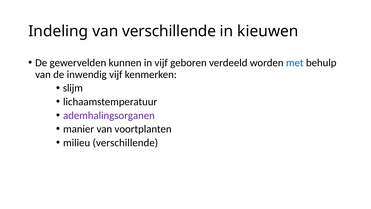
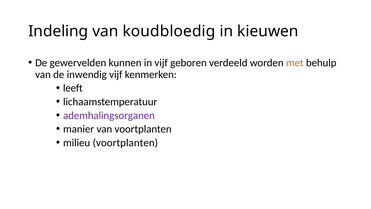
van verschillende: verschillende -> koudbloedig
met colour: blue -> orange
slijm: slijm -> leeft
milieu verschillende: verschillende -> voortplanten
